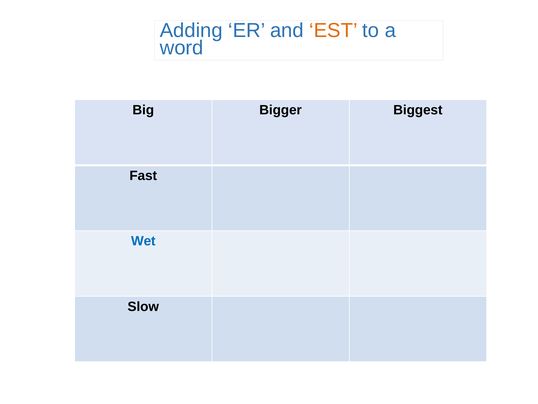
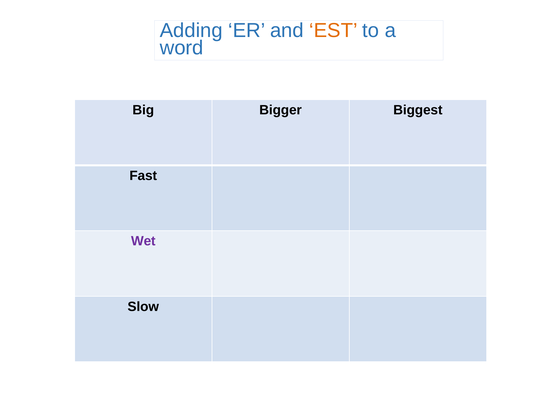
Wet colour: blue -> purple
